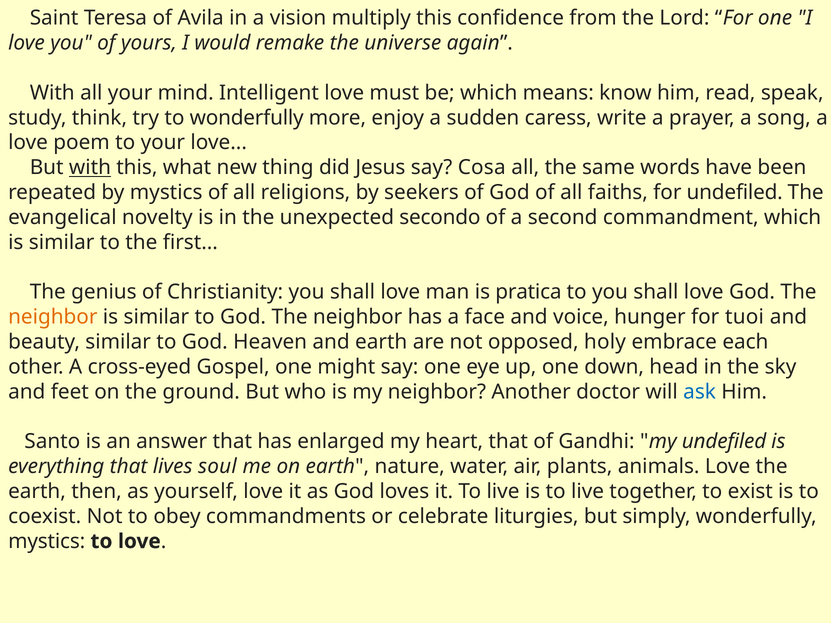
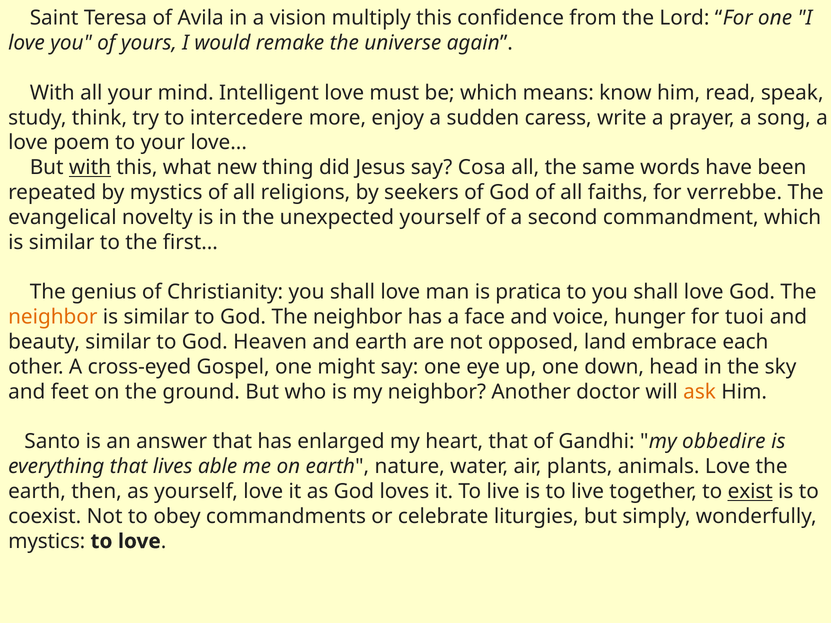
to wonderfully: wonderfully -> intercedere
for undefiled: undefiled -> verrebbe
unexpected secondo: secondo -> yourself
holy: holy -> land
ask colour: blue -> orange
my undefiled: undefiled -> obbedire
soul: soul -> able
exist underline: none -> present
